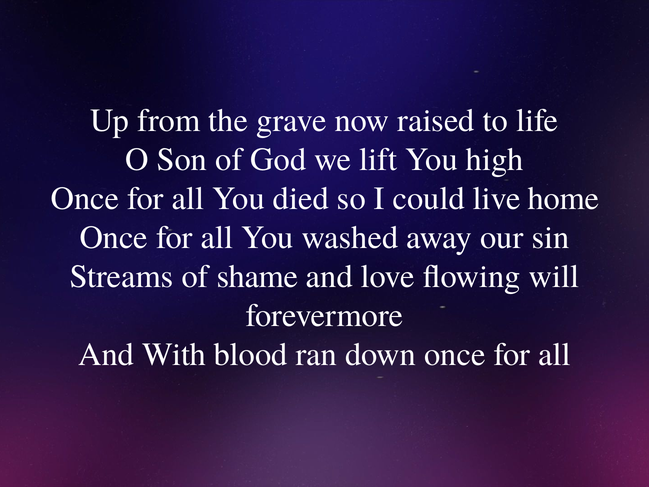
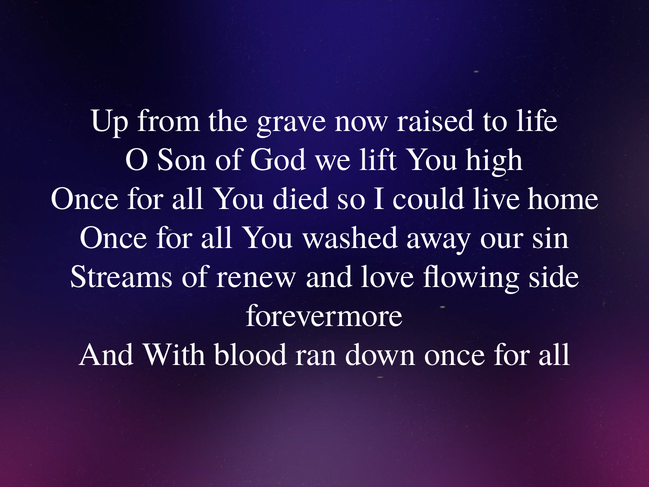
shame: shame -> renew
will: will -> side
